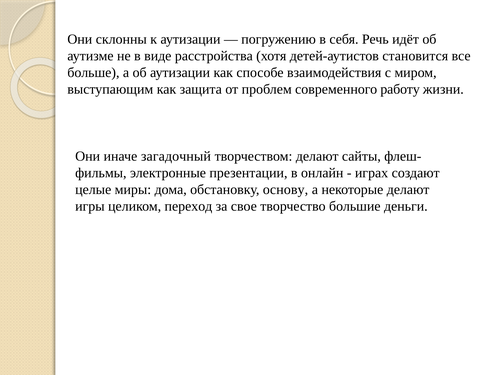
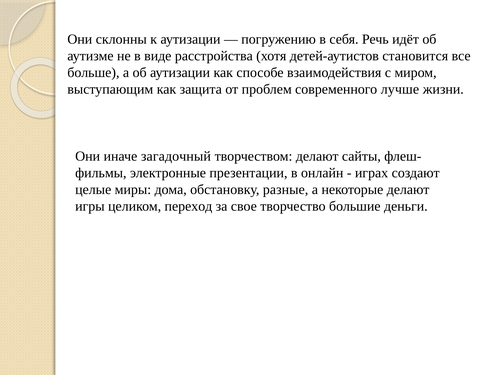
работу: работу -> лучше
основу: основу -> разные
